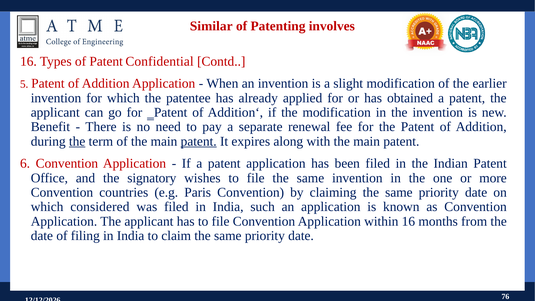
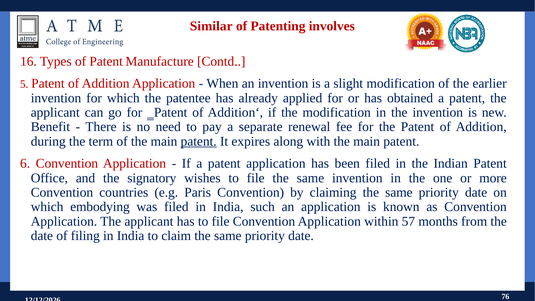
Confidential: Confidential -> Manufacture
the at (77, 141) underline: present -> none
considered: considered -> embodying
within 16: 16 -> 57
